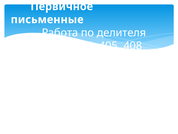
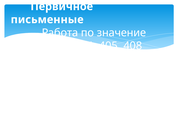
делителя: делителя -> значение
